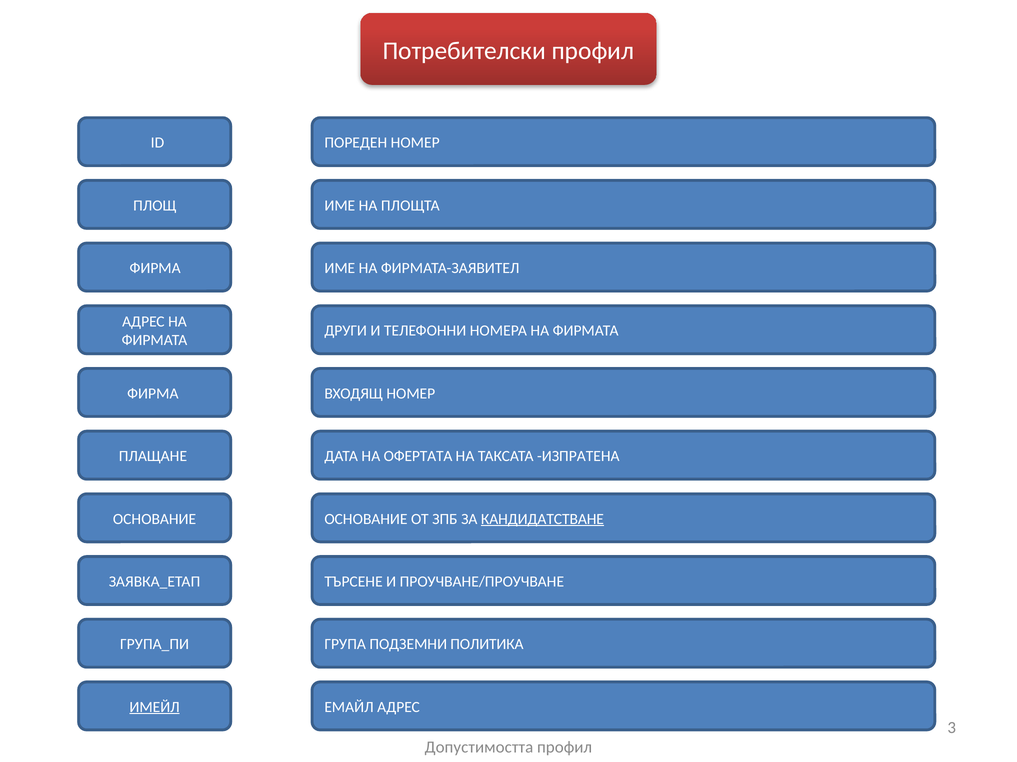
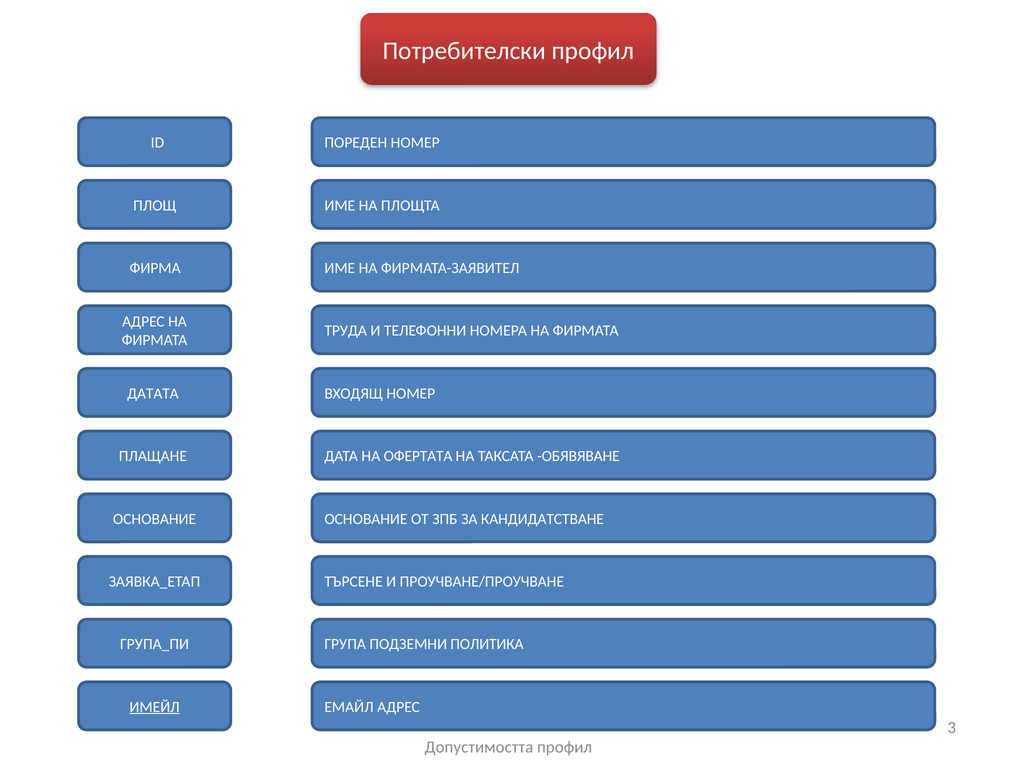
ДРУГИ: ДРУГИ -> ТРУДА
ФИРМА at (153, 394): ФИРМА -> ДАТАТА
ИЗПРАТЕНА: ИЗПРАТЕНА -> ОБЯВЯВАНЕ
КАНДИДАТСТВАНЕ underline: present -> none
